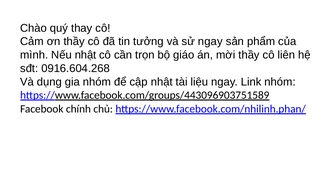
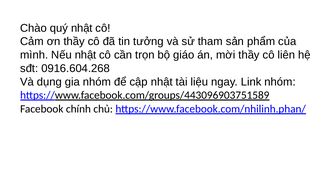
quý thay: thay -> nhật
sử ngay: ngay -> tham
